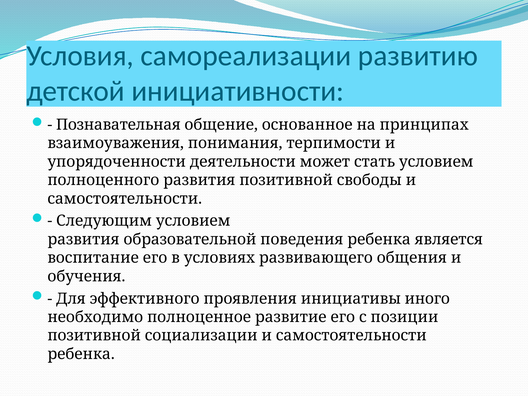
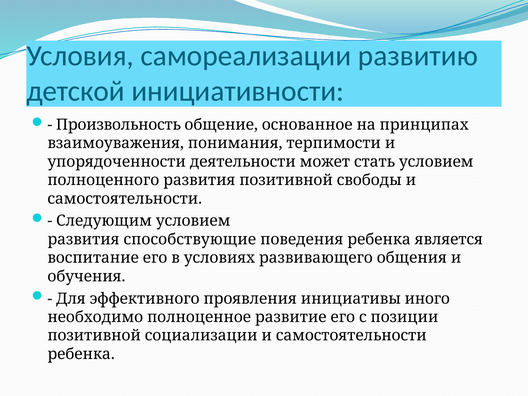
Познавательная: Познавательная -> Произвольность
образовательной: образовательной -> способствующие
